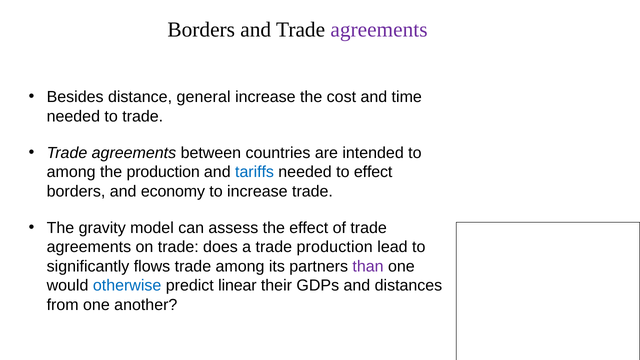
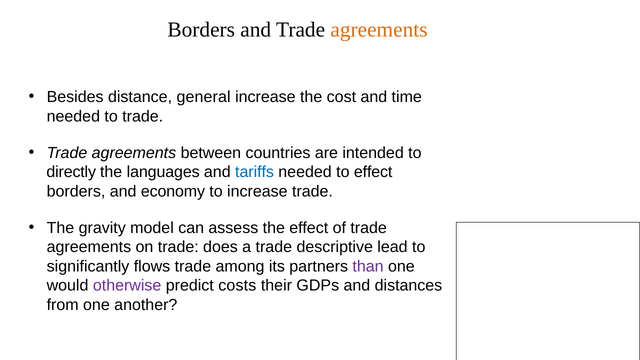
agreements at (379, 30) colour: purple -> orange
among at (71, 172): among -> directly
the production: production -> languages
trade production: production -> descriptive
otherwise colour: blue -> purple
linear: linear -> costs
